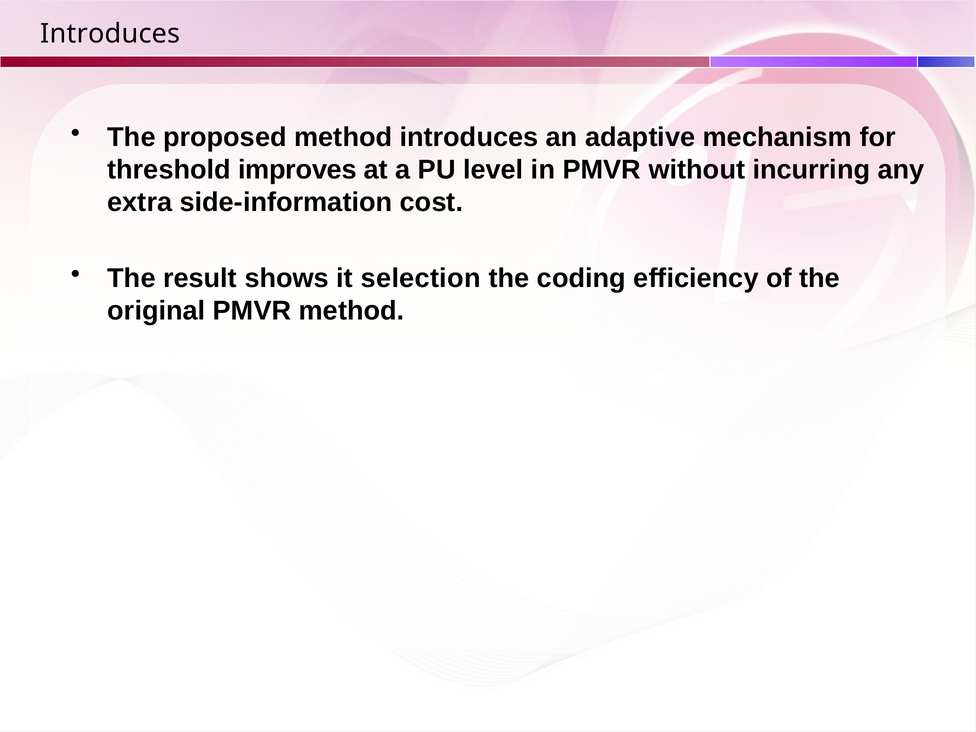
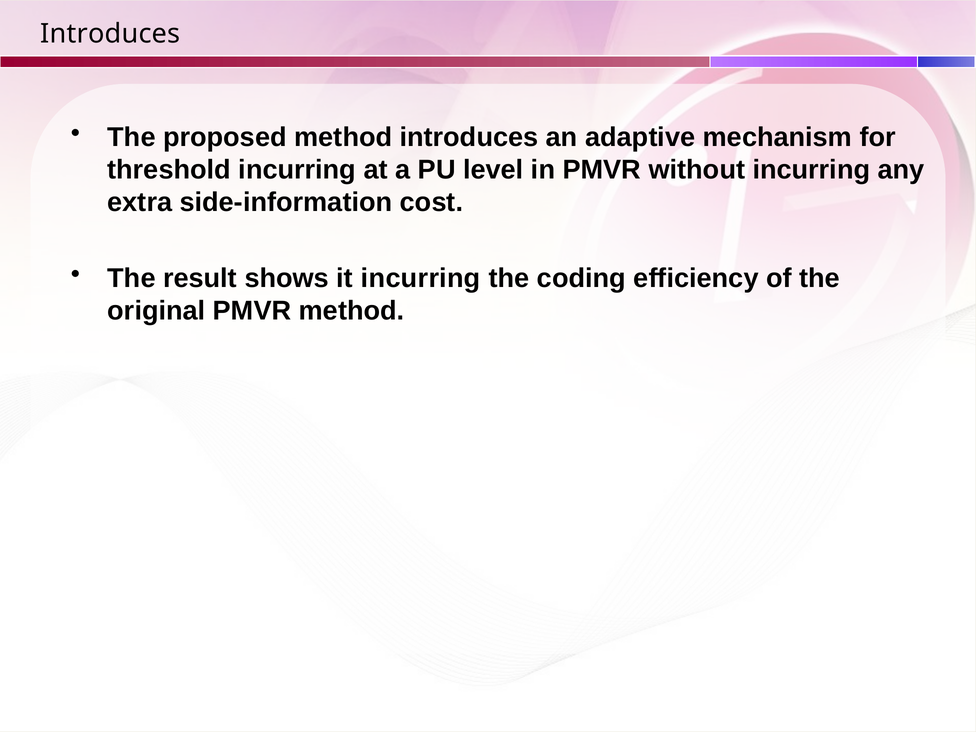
threshold improves: improves -> incurring
it selection: selection -> incurring
